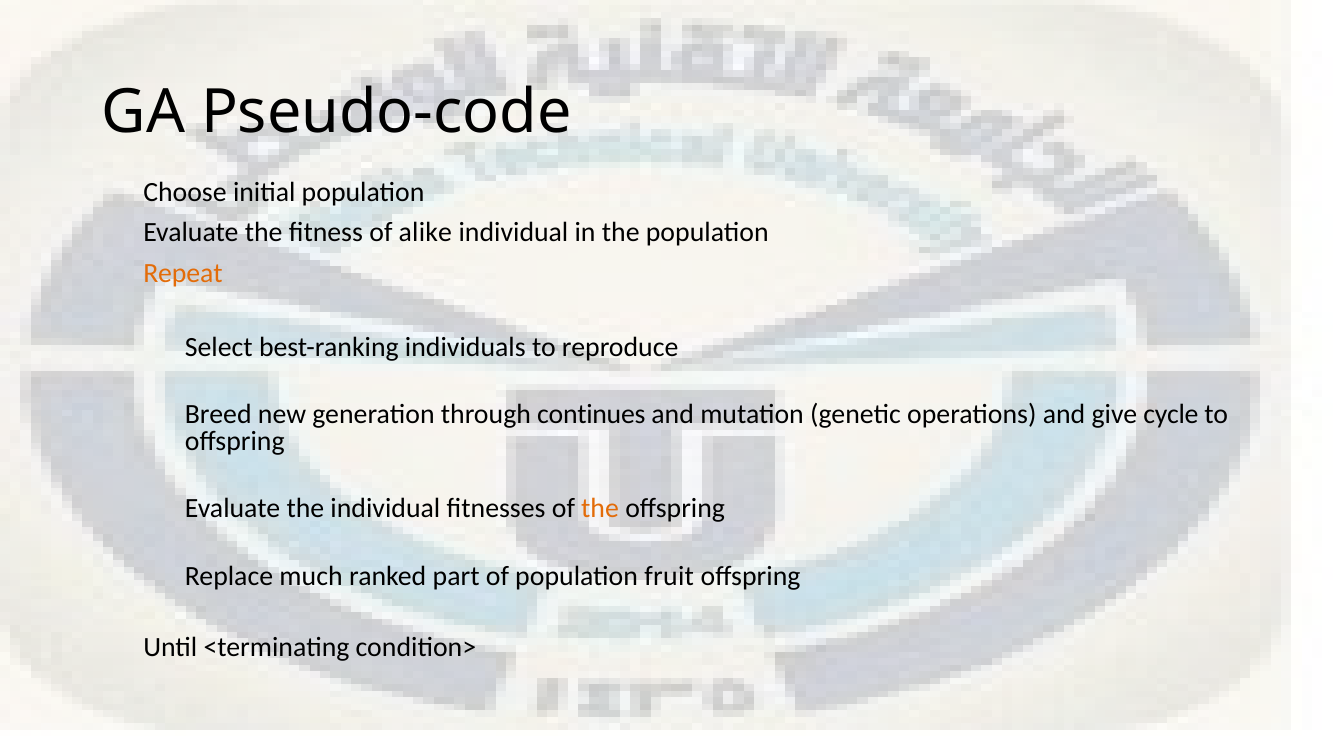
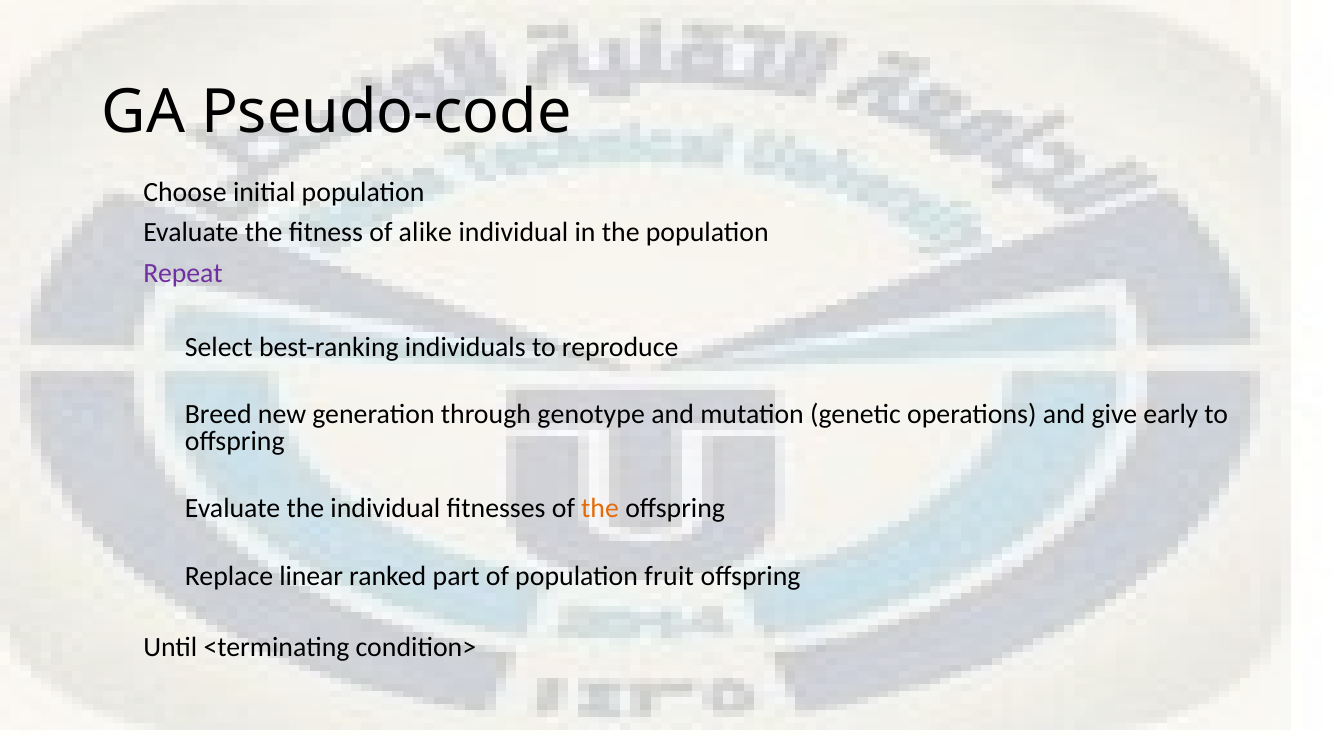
Repeat colour: orange -> purple
continues: continues -> genotype
cycle: cycle -> early
much: much -> linear
